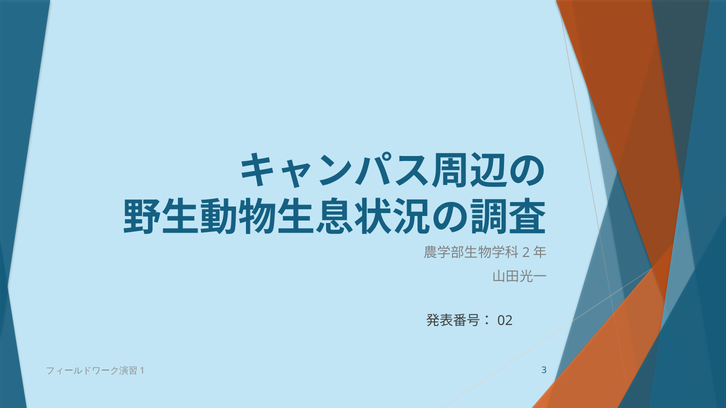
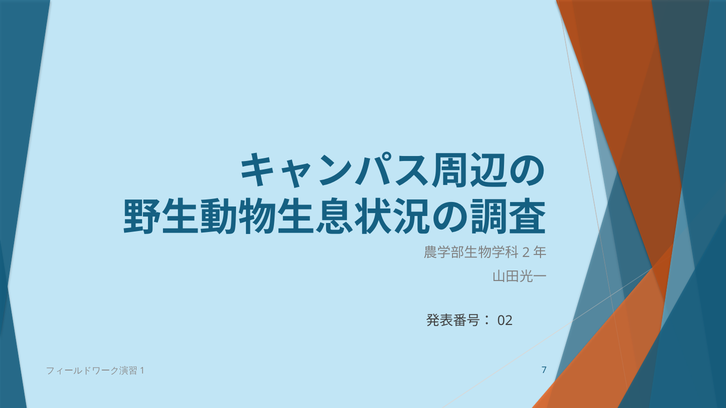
3: 3 -> 7
